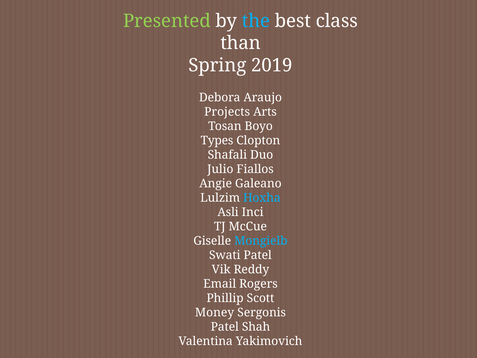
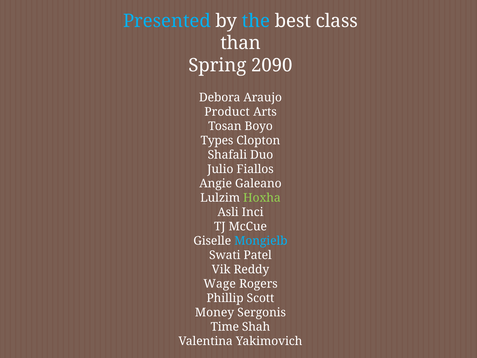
Presented colour: light green -> light blue
2019: 2019 -> 2090
Projects: Projects -> Product
Hoxha colour: light blue -> light green
Email: Email -> Wage
Patel at (225, 327): Patel -> Time
